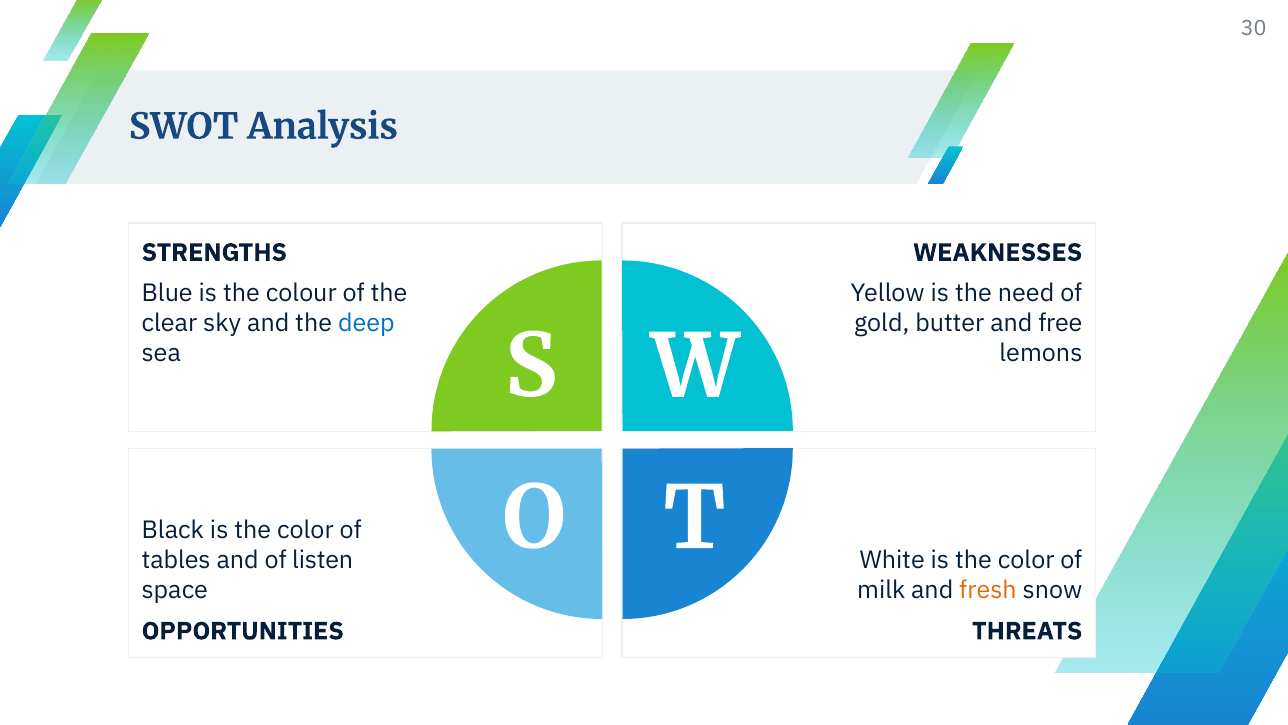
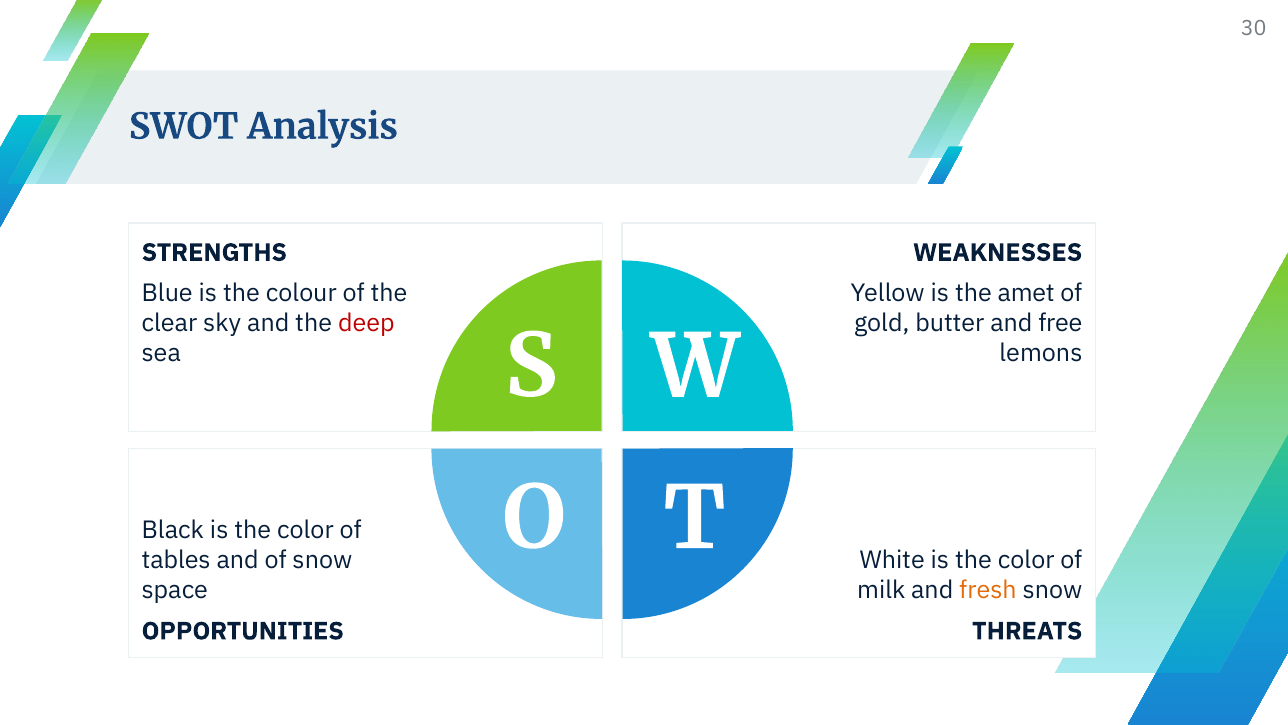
need: need -> amet
deep colour: blue -> red
of listen: listen -> snow
